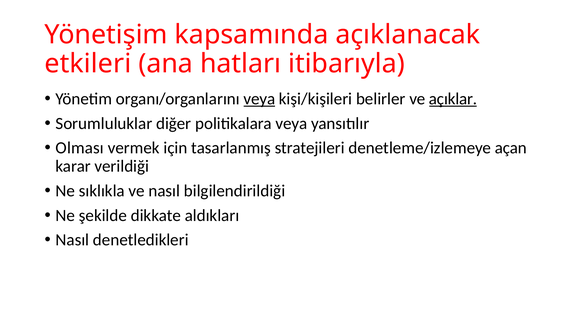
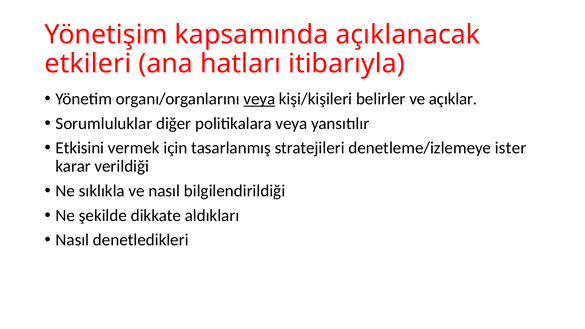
açıklar underline: present -> none
Olması: Olması -> Etkisini
açan: açan -> ister
